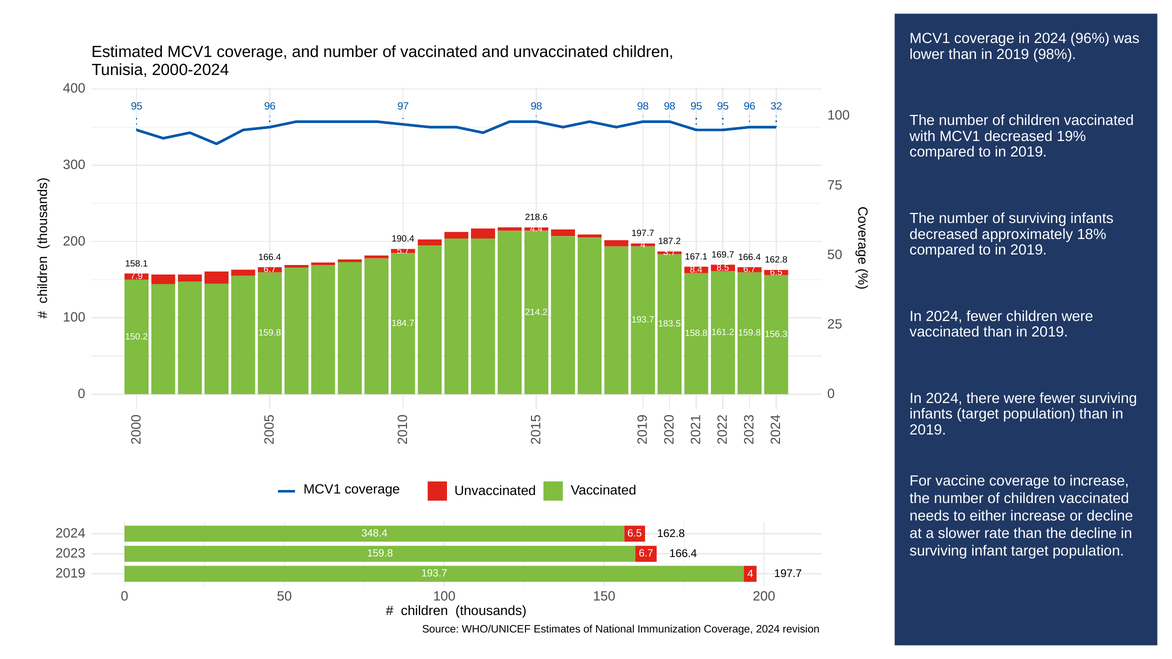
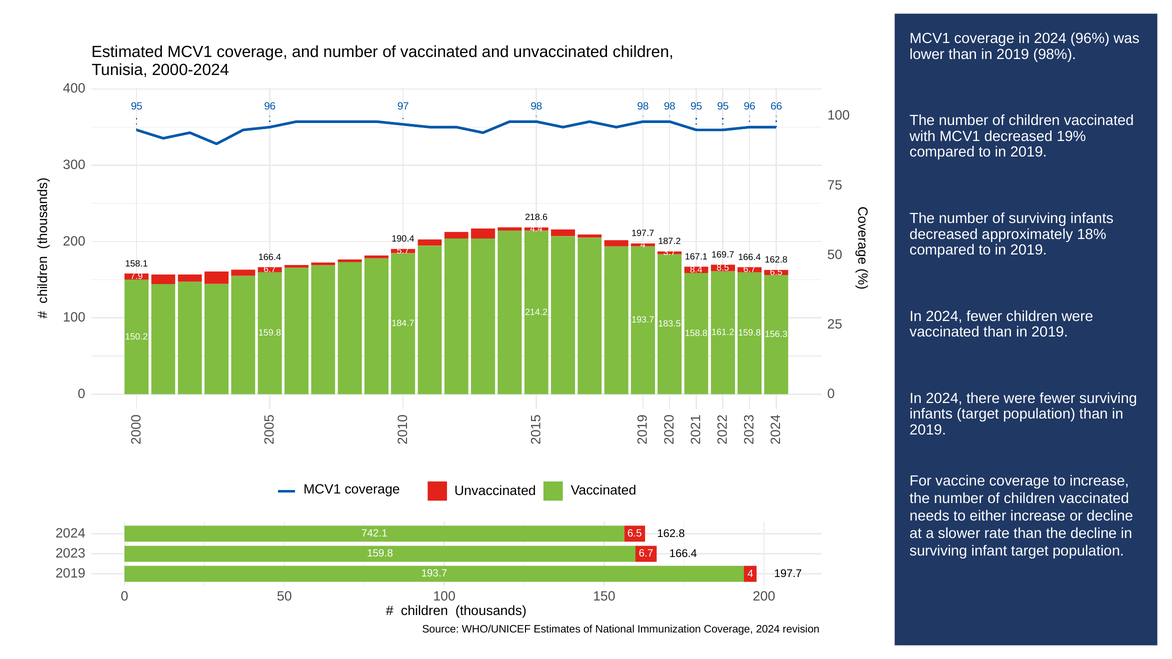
32: 32 -> 66
348.4: 348.4 -> 742.1
